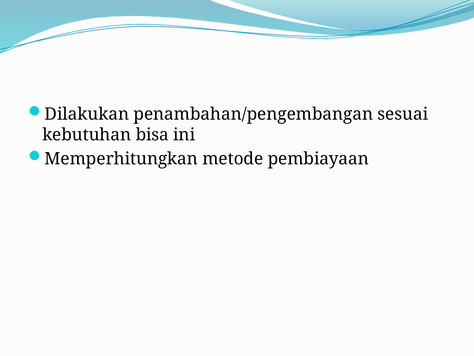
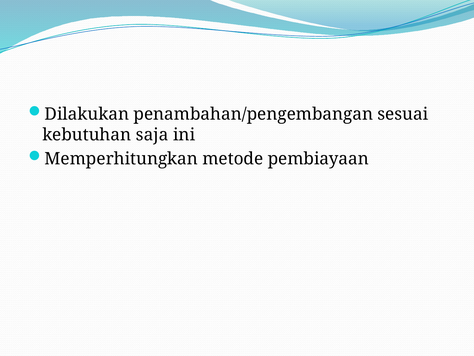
bisa: bisa -> saja
